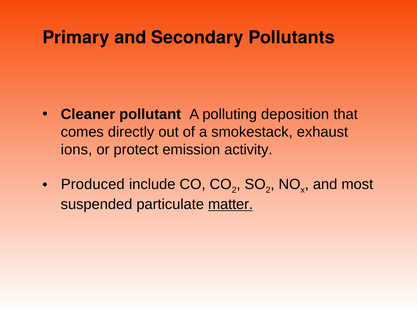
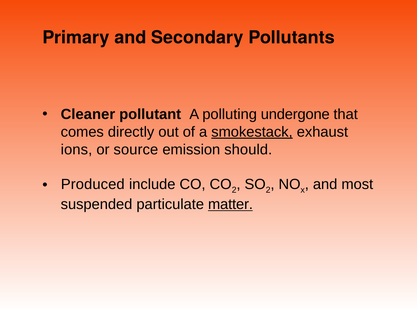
deposition: deposition -> undergone
smokestack underline: none -> present
protect: protect -> source
activity: activity -> should
